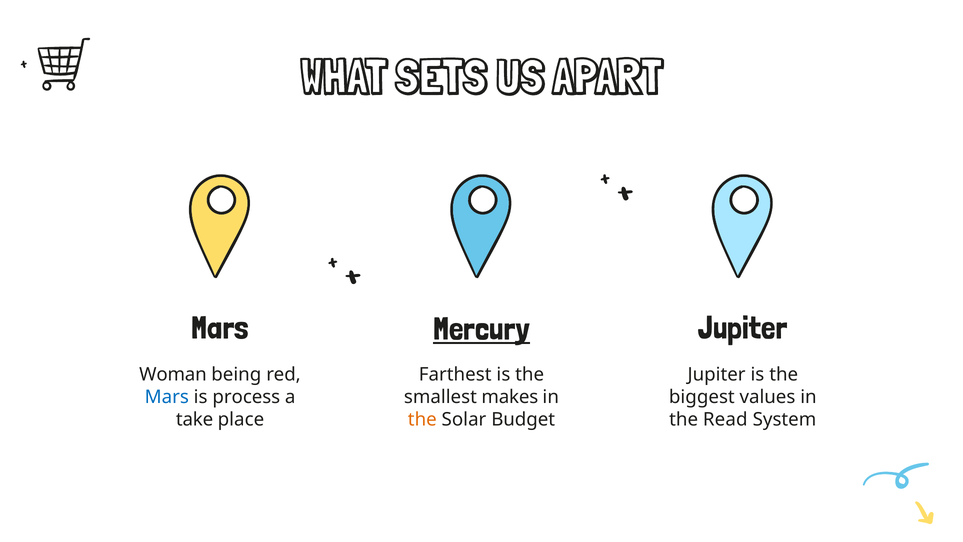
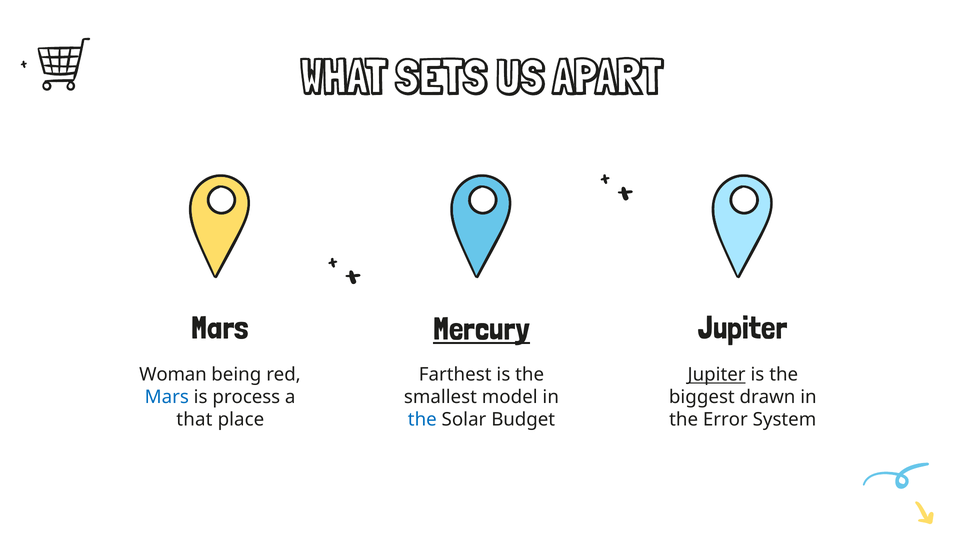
Jupiter at (717, 375) underline: none -> present
makes: makes -> model
values: values -> drawn
take: take -> that
the at (422, 420) colour: orange -> blue
Read: Read -> Error
